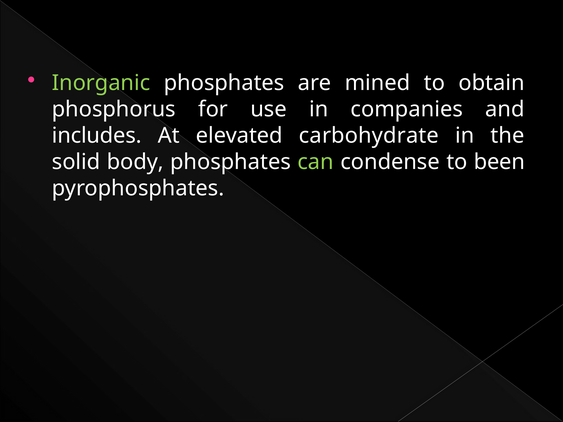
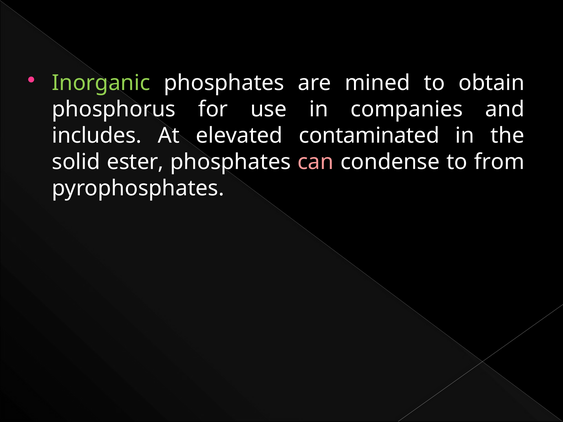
carbohydrate: carbohydrate -> contaminated
body: body -> ester
can colour: light green -> pink
been: been -> from
